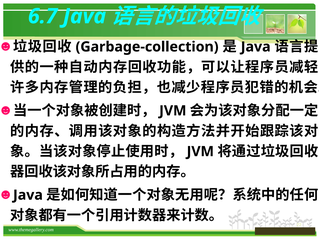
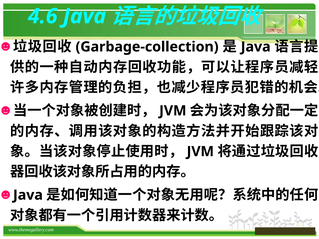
6.7: 6.7 -> 4.6
